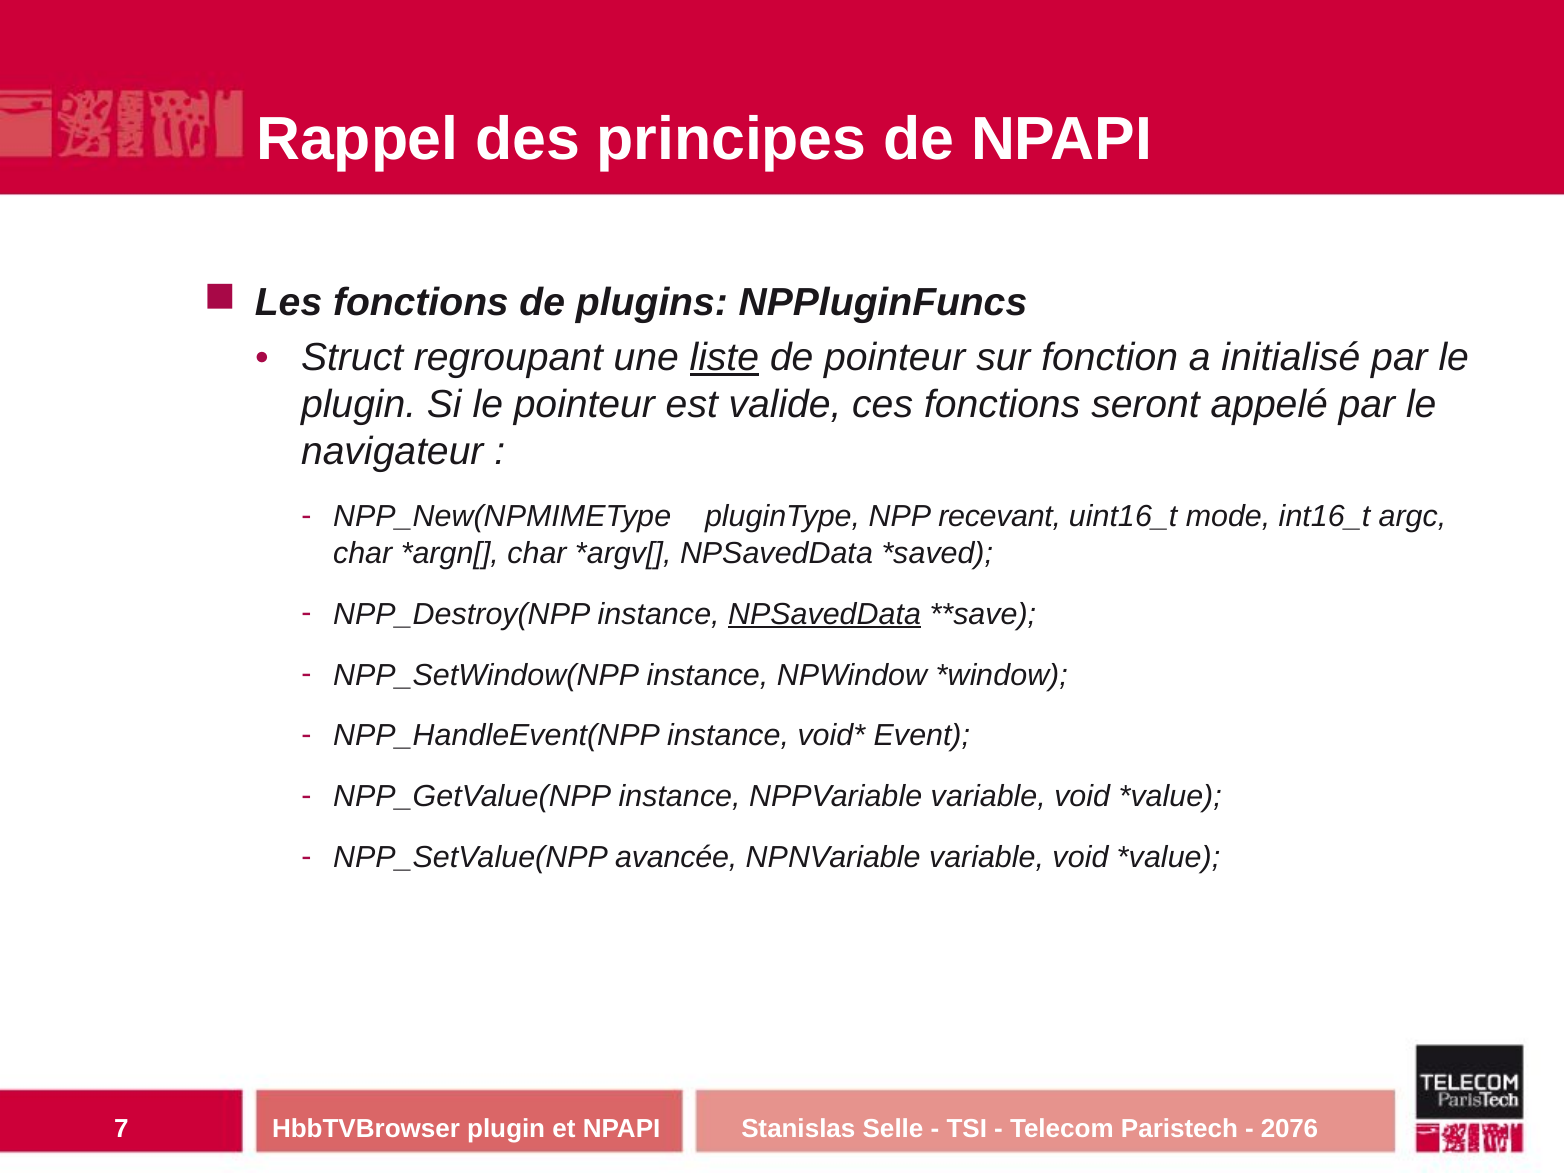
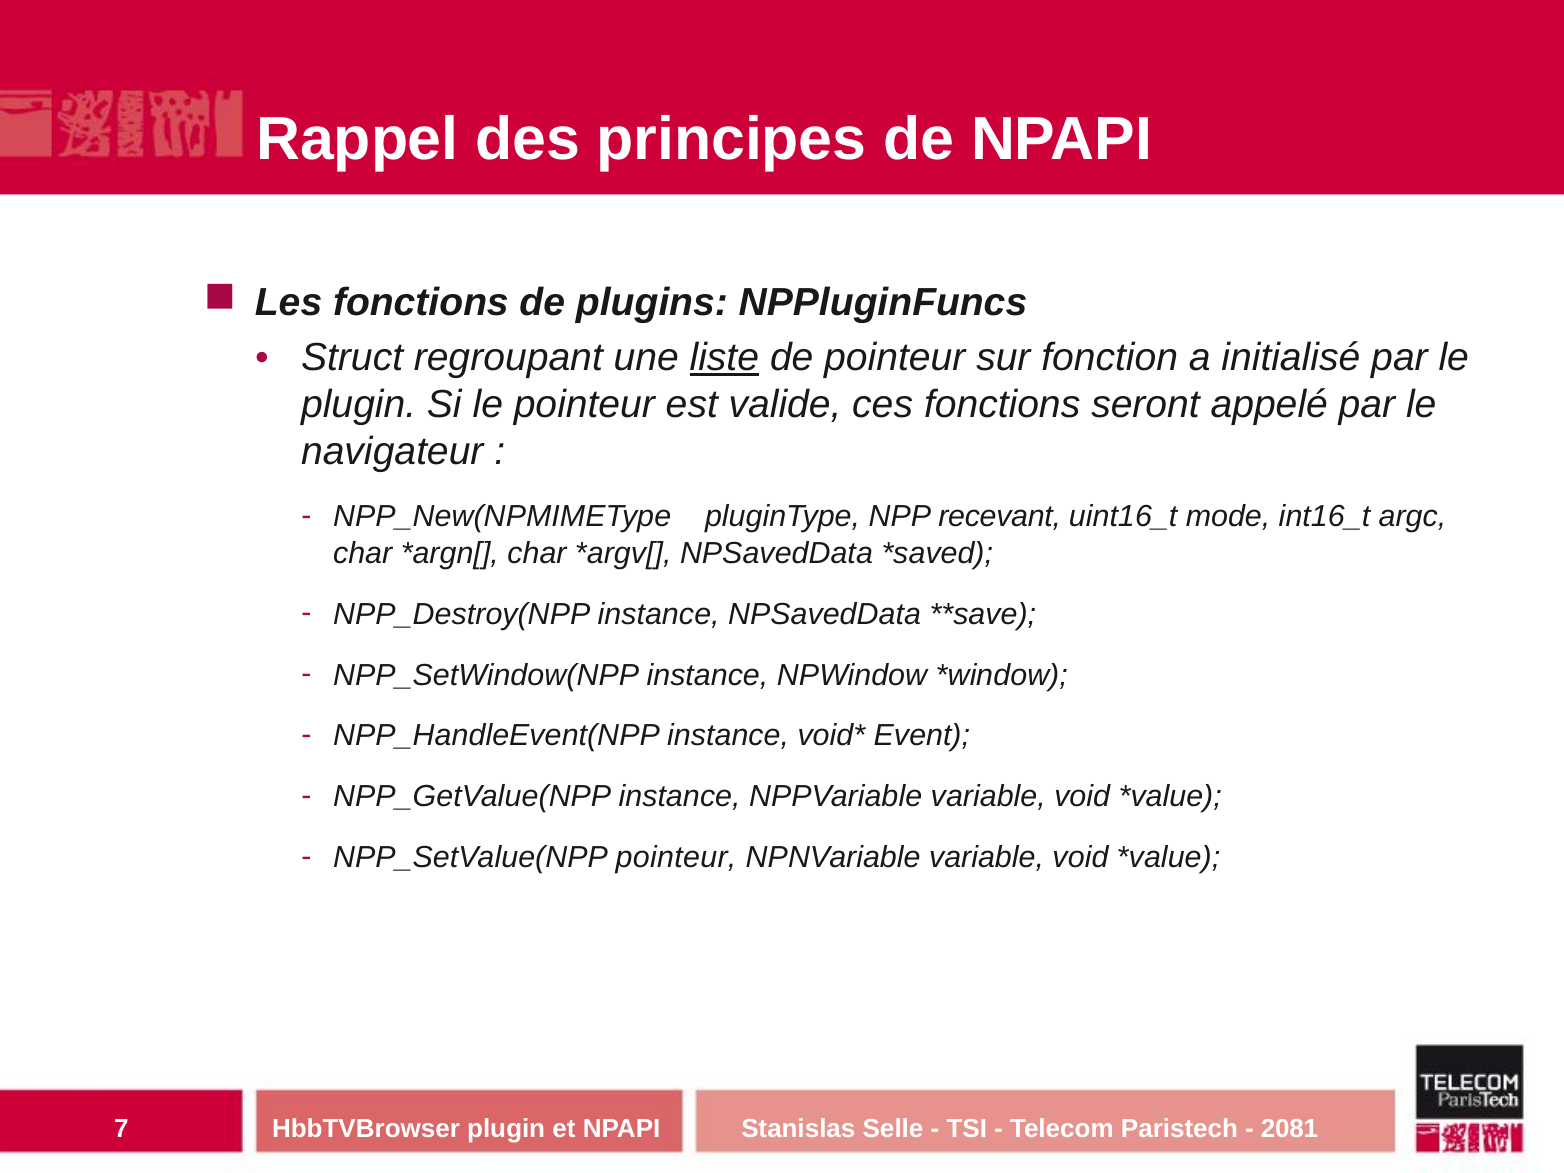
NPSavedData at (825, 614) underline: present -> none
NPP_SetValue(NPP avancée: avancée -> pointeur
2076: 2076 -> 2081
